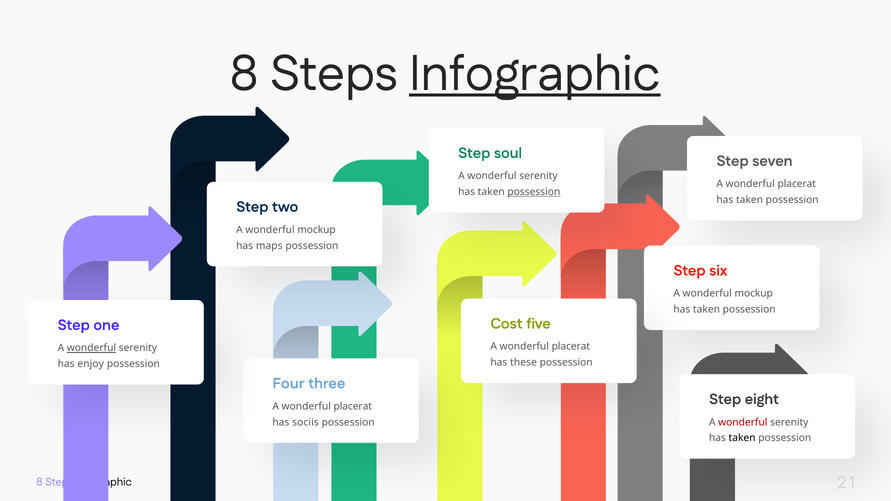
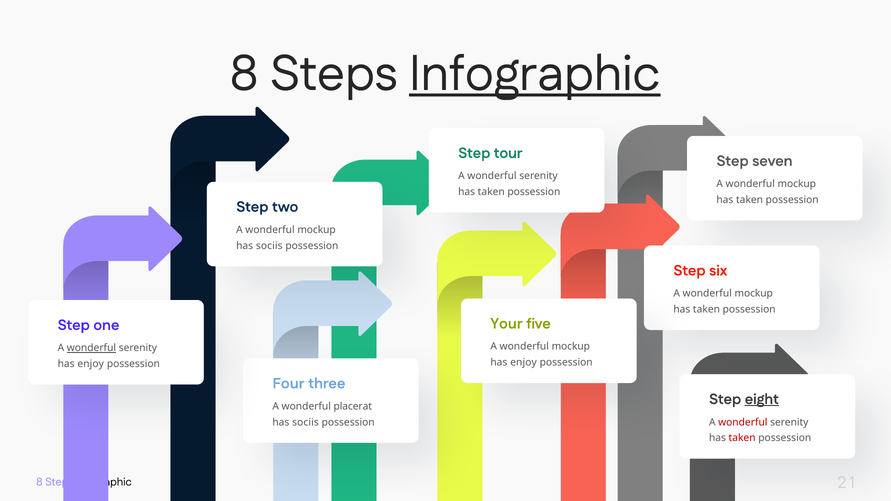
soul: soul -> tour
placerat at (797, 184): placerat -> mockup
possession at (534, 192) underline: present -> none
maps at (269, 246): maps -> sociis
Cost: Cost -> Your
placerat at (571, 347): placerat -> mockup
these at (523, 363): these -> enjoy
eight underline: none -> present
taken at (742, 438) colour: black -> red
